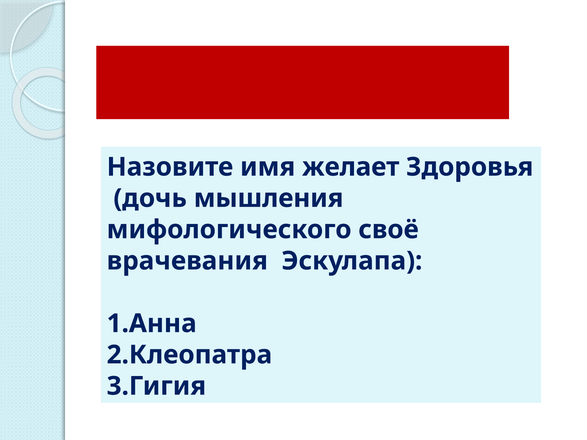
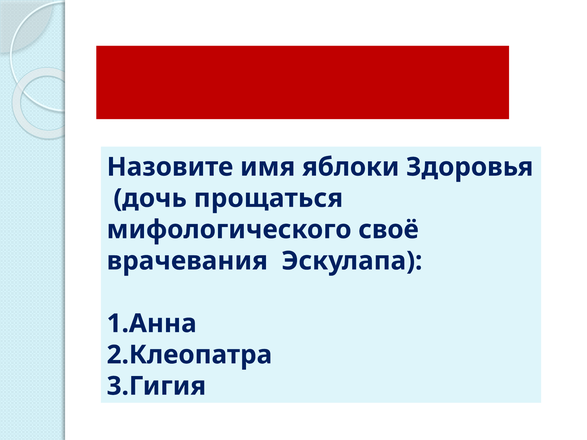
желает: желает -> яблоки
мышления: мышления -> прощаться
